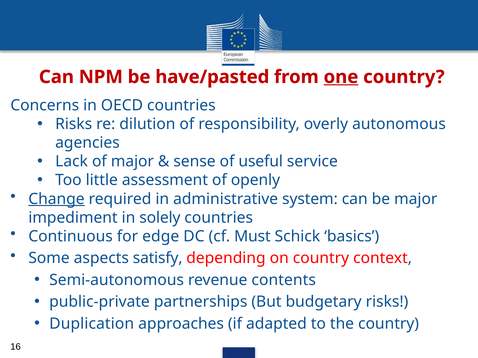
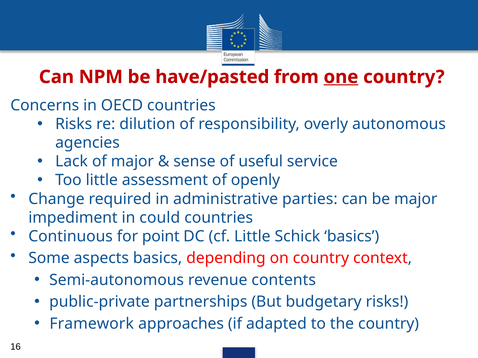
Change underline: present -> none
system: system -> parties
solely: solely -> could
edge: edge -> point
cf Must: Must -> Little
aspects satisfy: satisfy -> basics
Duplication: Duplication -> Framework
